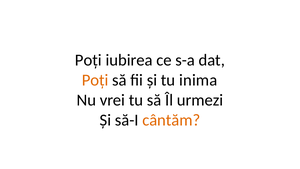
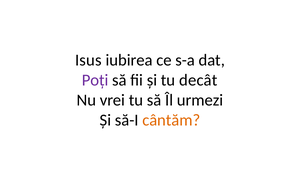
Poți at (88, 60): Poți -> Isus
Poți at (95, 80) colour: orange -> purple
inima: inima -> decât
